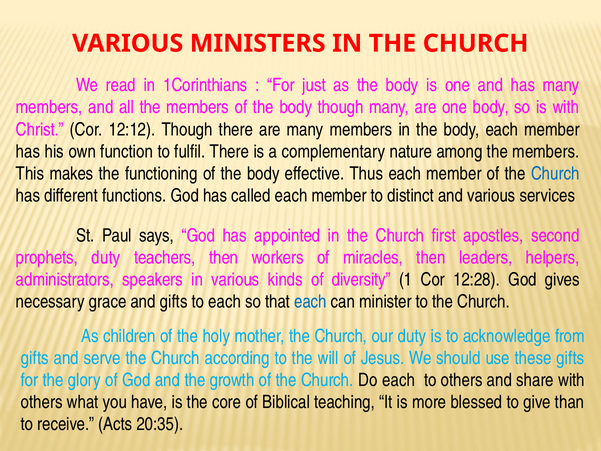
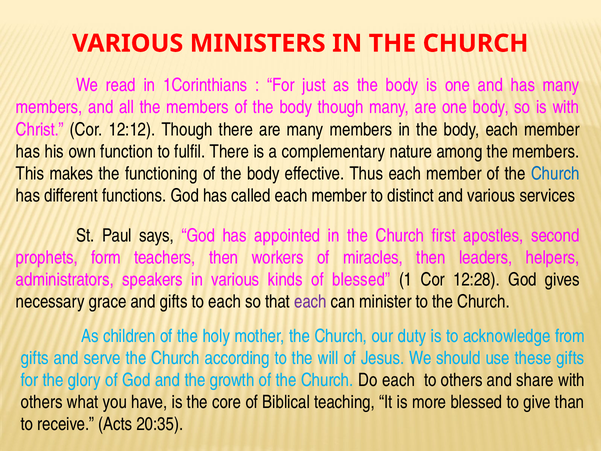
prophets duty: duty -> form
of diversity: diversity -> blessed
each at (311, 302) colour: blue -> purple
